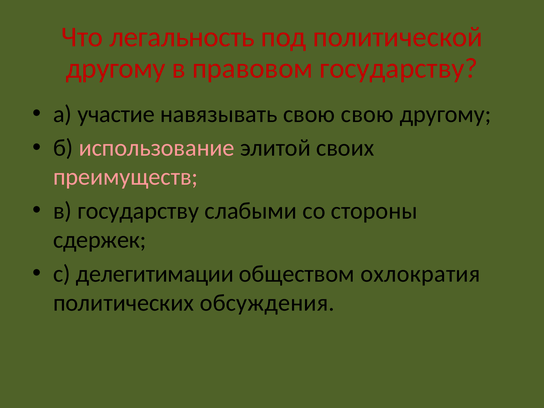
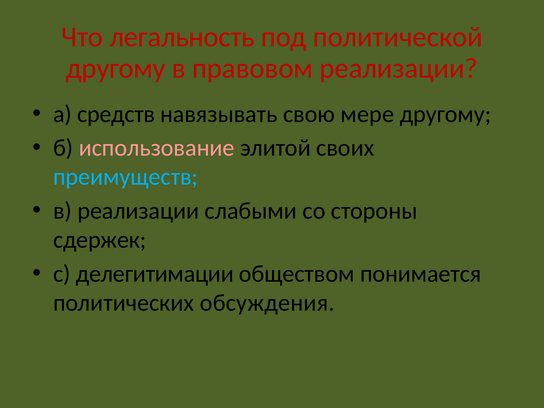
правовом государству: государству -> реализации
участие: участие -> средств
свою свою: свою -> мере
преимуществ colour: pink -> light blue
в государству: государству -> реализации
охлократия: охлократия -> понимается
